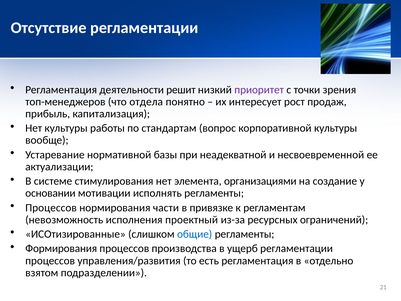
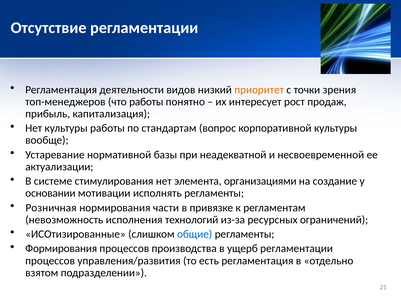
решит: решит -> видов
приоритет colour: purple -> orange
что отдела: отдела -> работы
Процессов at (51, 208): Процессов -> Розничная
проектный: проектный -> технологий
